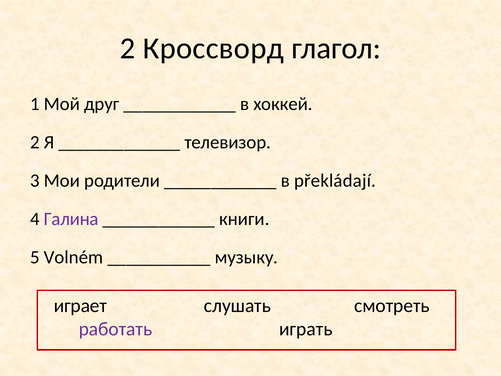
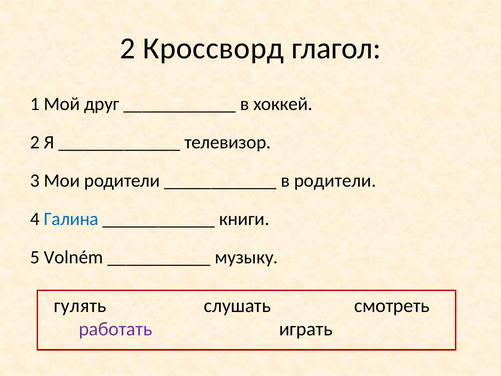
в překládají: překládají -> родители
Галина colour: purple -> blue
играeт: играeт -> гулять
